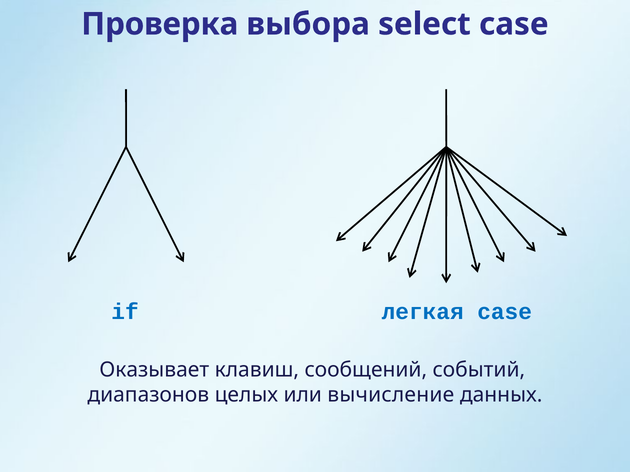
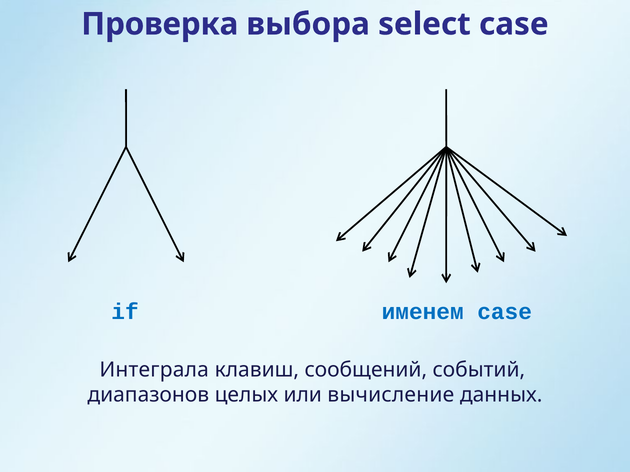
легкая: легкая -> именем
Оказывает: Оказывает -> Интеграла
